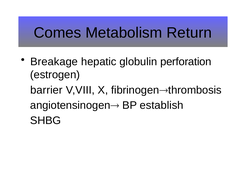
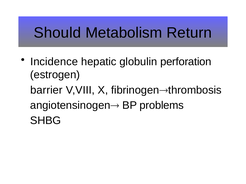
Comes: Comes -> Should
Breakage: Breakage -> Incidence
establish: establish -> problems
